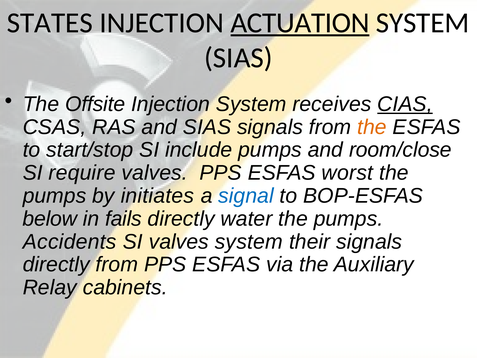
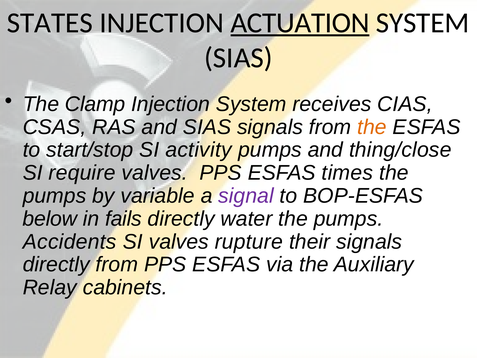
Offsite: Offsite -> Clamp
CIAS underline: present -> none
include: include -> activity
room/close: room/close -> thing/close
worst: worst -> times
initiates: initiates -> variable
signal colour: blue -> purple
valves system: system -> rupture
